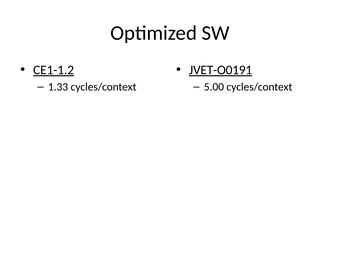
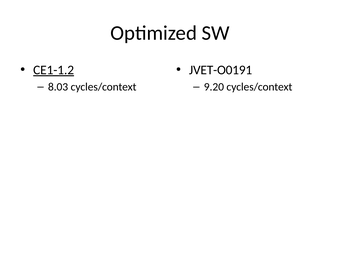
JVET-O0191 underline: present -> none
1.33: 1.33 -> 8.03
5.00: 5.00 -> 9.20
